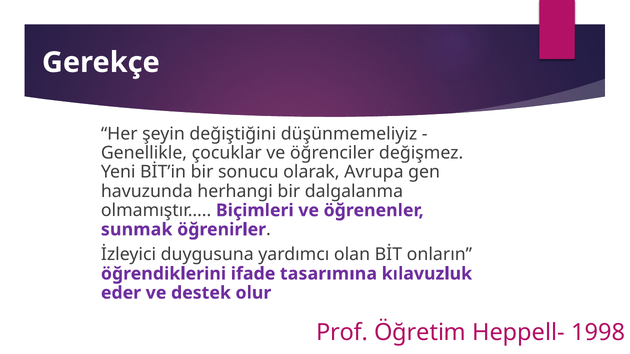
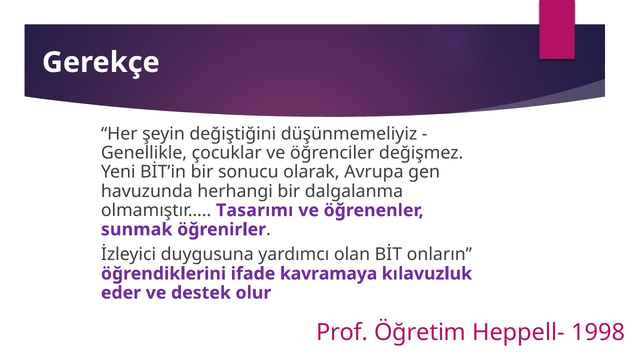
Biçimleri: Biçimleri -> Tasarımı
tasarımına: tasarımına -> kavramaya
